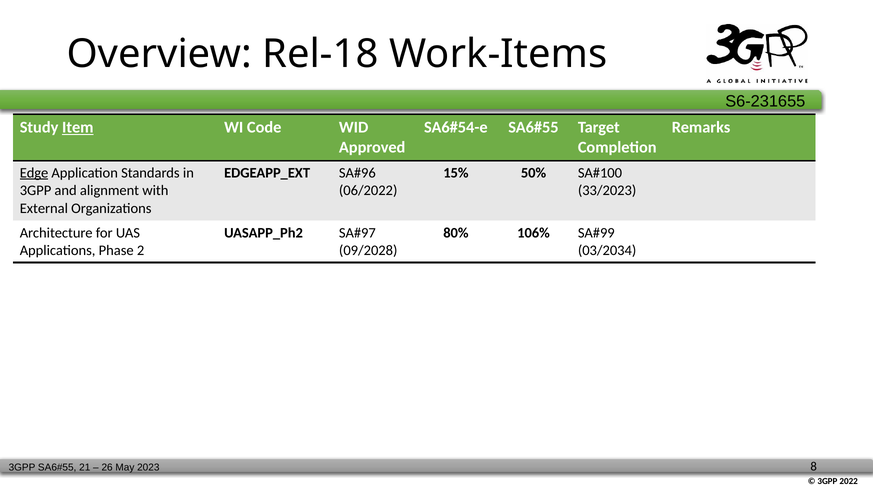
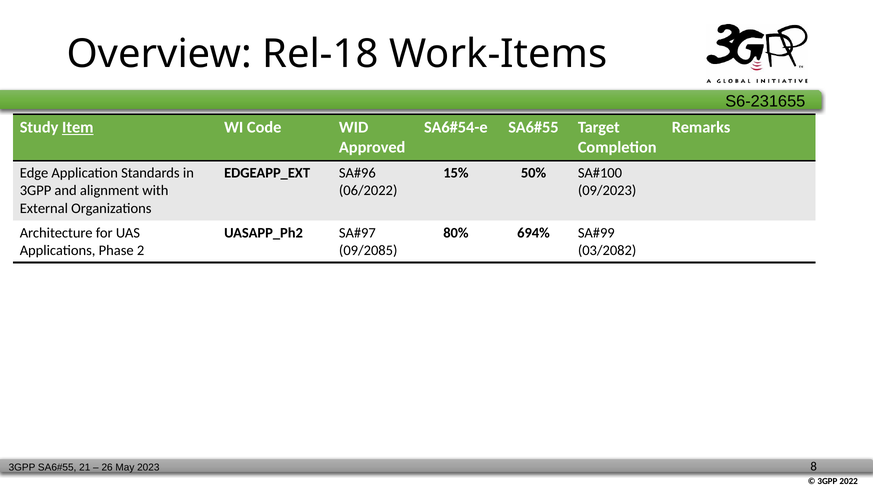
Edge underline: present -> none
33/2023: 33/2023 -> 09/2023
106%: 106% -> 694%
09/2028: 09/2028 -> 09/2085
03/2034: 03/2034 -> 03/2082
